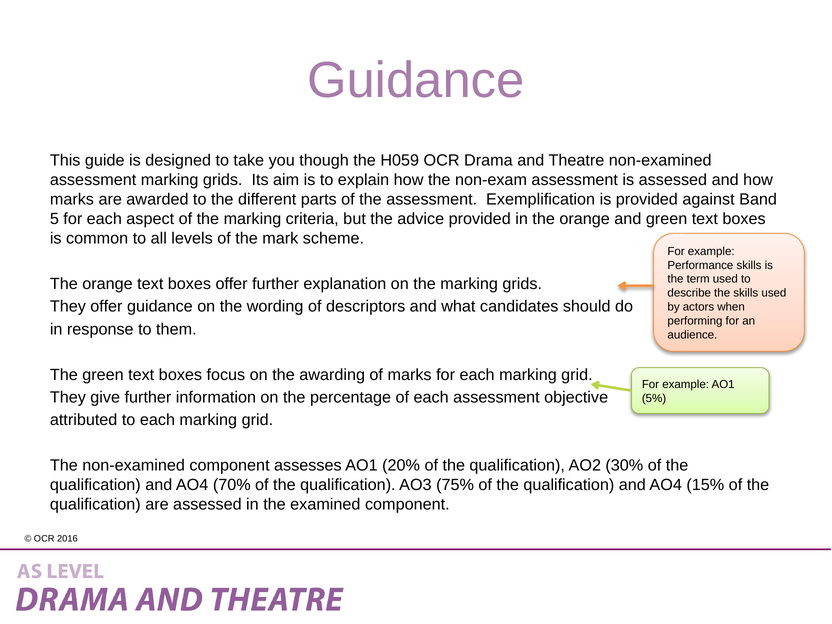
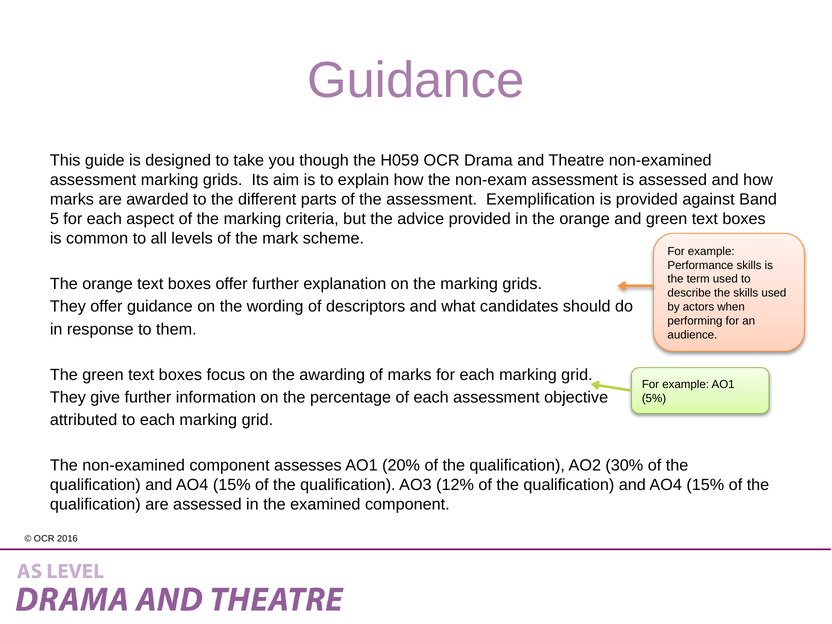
70% at (232, 485): 70% -> 15%
75%: 75% -> 12%
